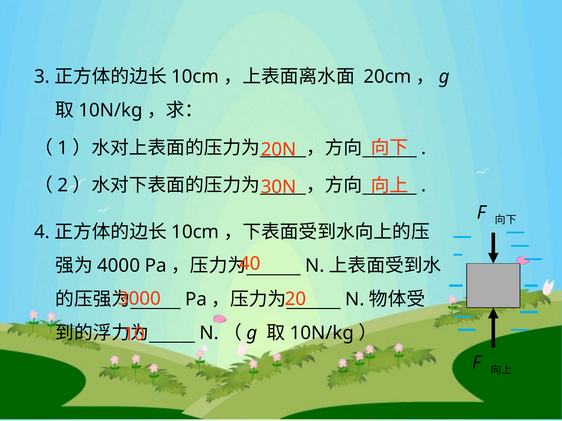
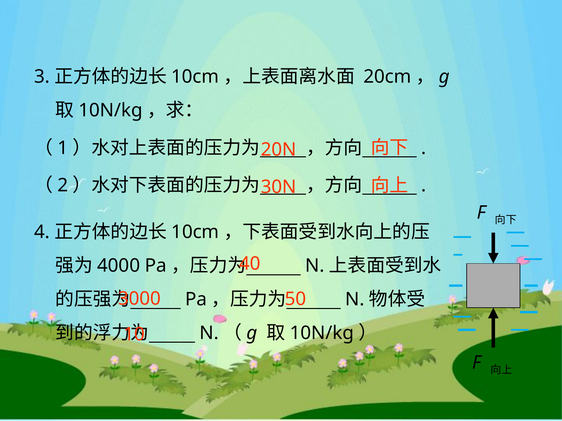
20: 20 -> 50
